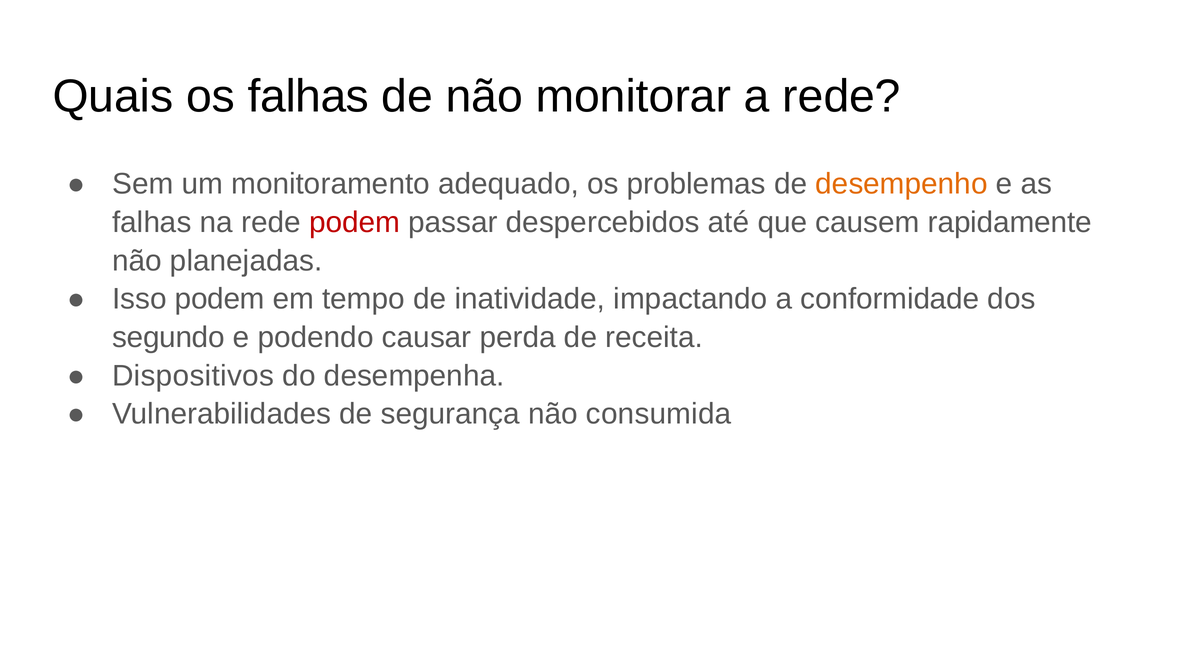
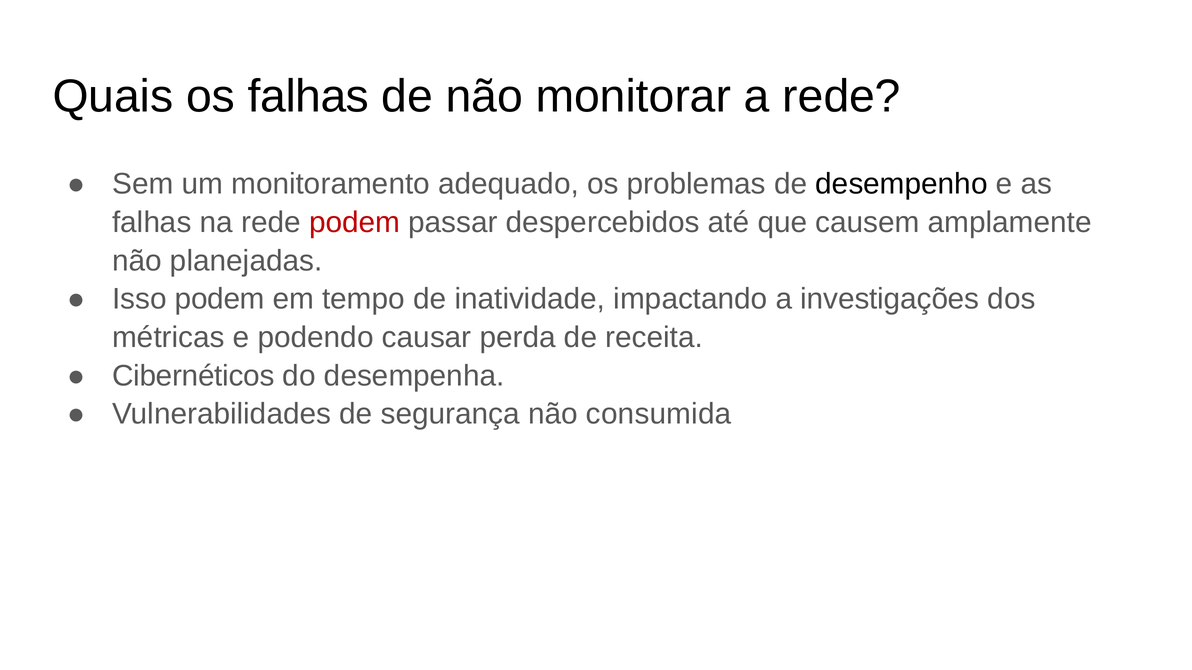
desempenho colour: orange -> black
rapidamente: rapidamente -> amplamente
conformidade: conformidade -> investigações
segundo: segundo -> métricas
Dispositivos: Dispositivos -> Cibernéticos
